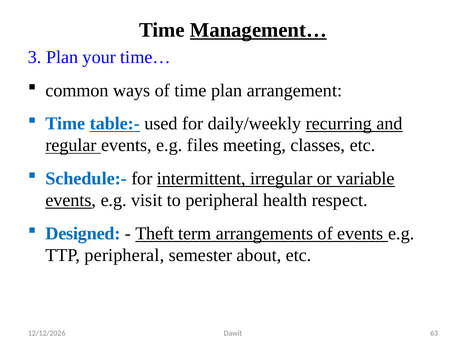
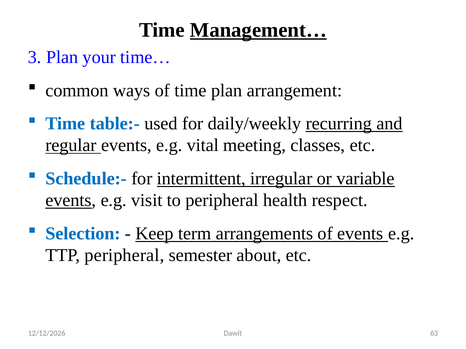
table:- underline: present -> none
files: files -> vital
Designed: Designed -> Selection
Theft: Theft -> Keep
